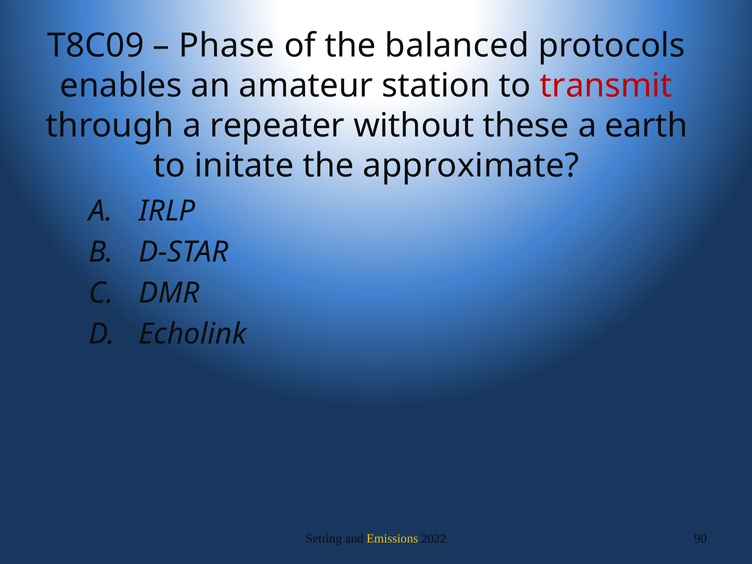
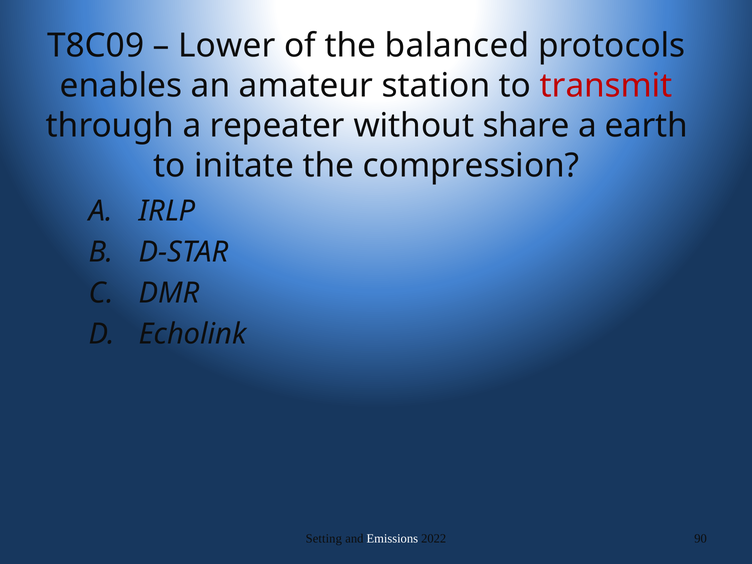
Phase: Phase -> Lower
these: these -> share
approximate: approximate -> compression
Emissions colour: yellow -> white
